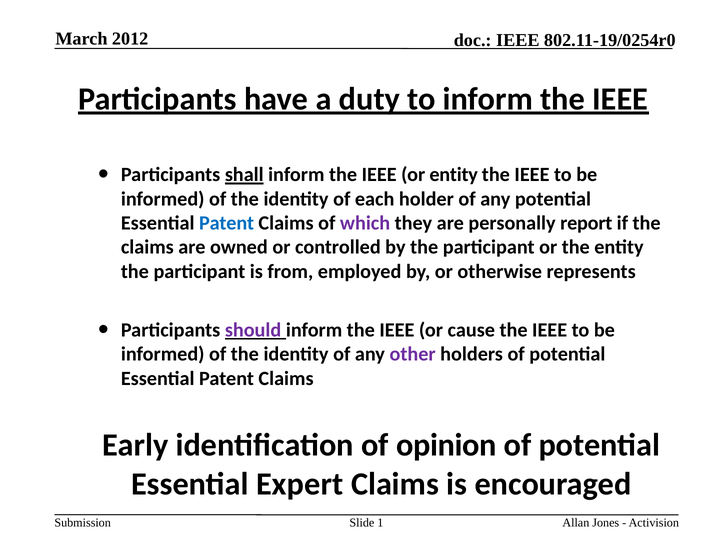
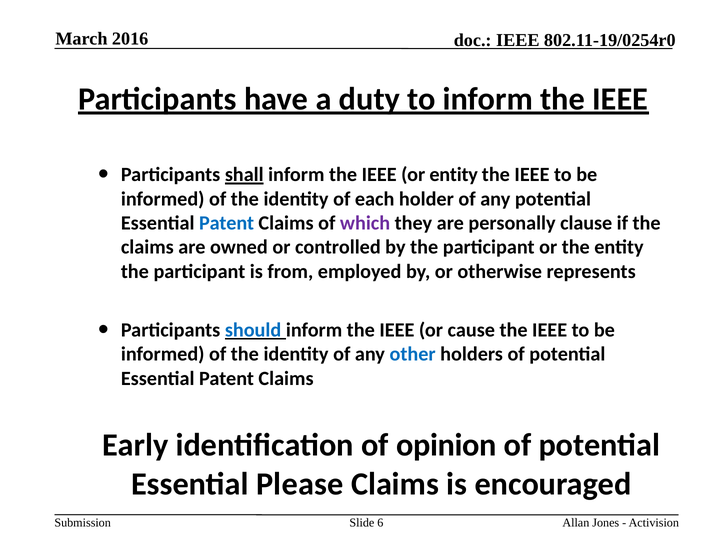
2012: 2012 -> 2016
report: report -> clause
should colour: purple -> blue
other colour: purple -> blue
Expert: Expert -> Please
1: 1 -> 6
